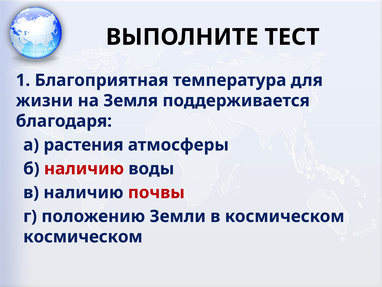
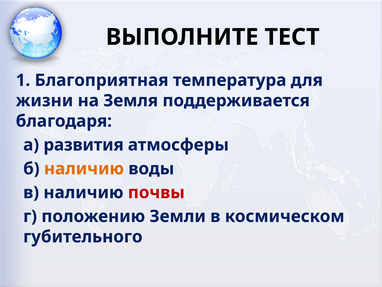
растения: растения -> развития
наличию at (84, 168) colour: red -> orange
космическом at (83, 236): космическом -> губительного
